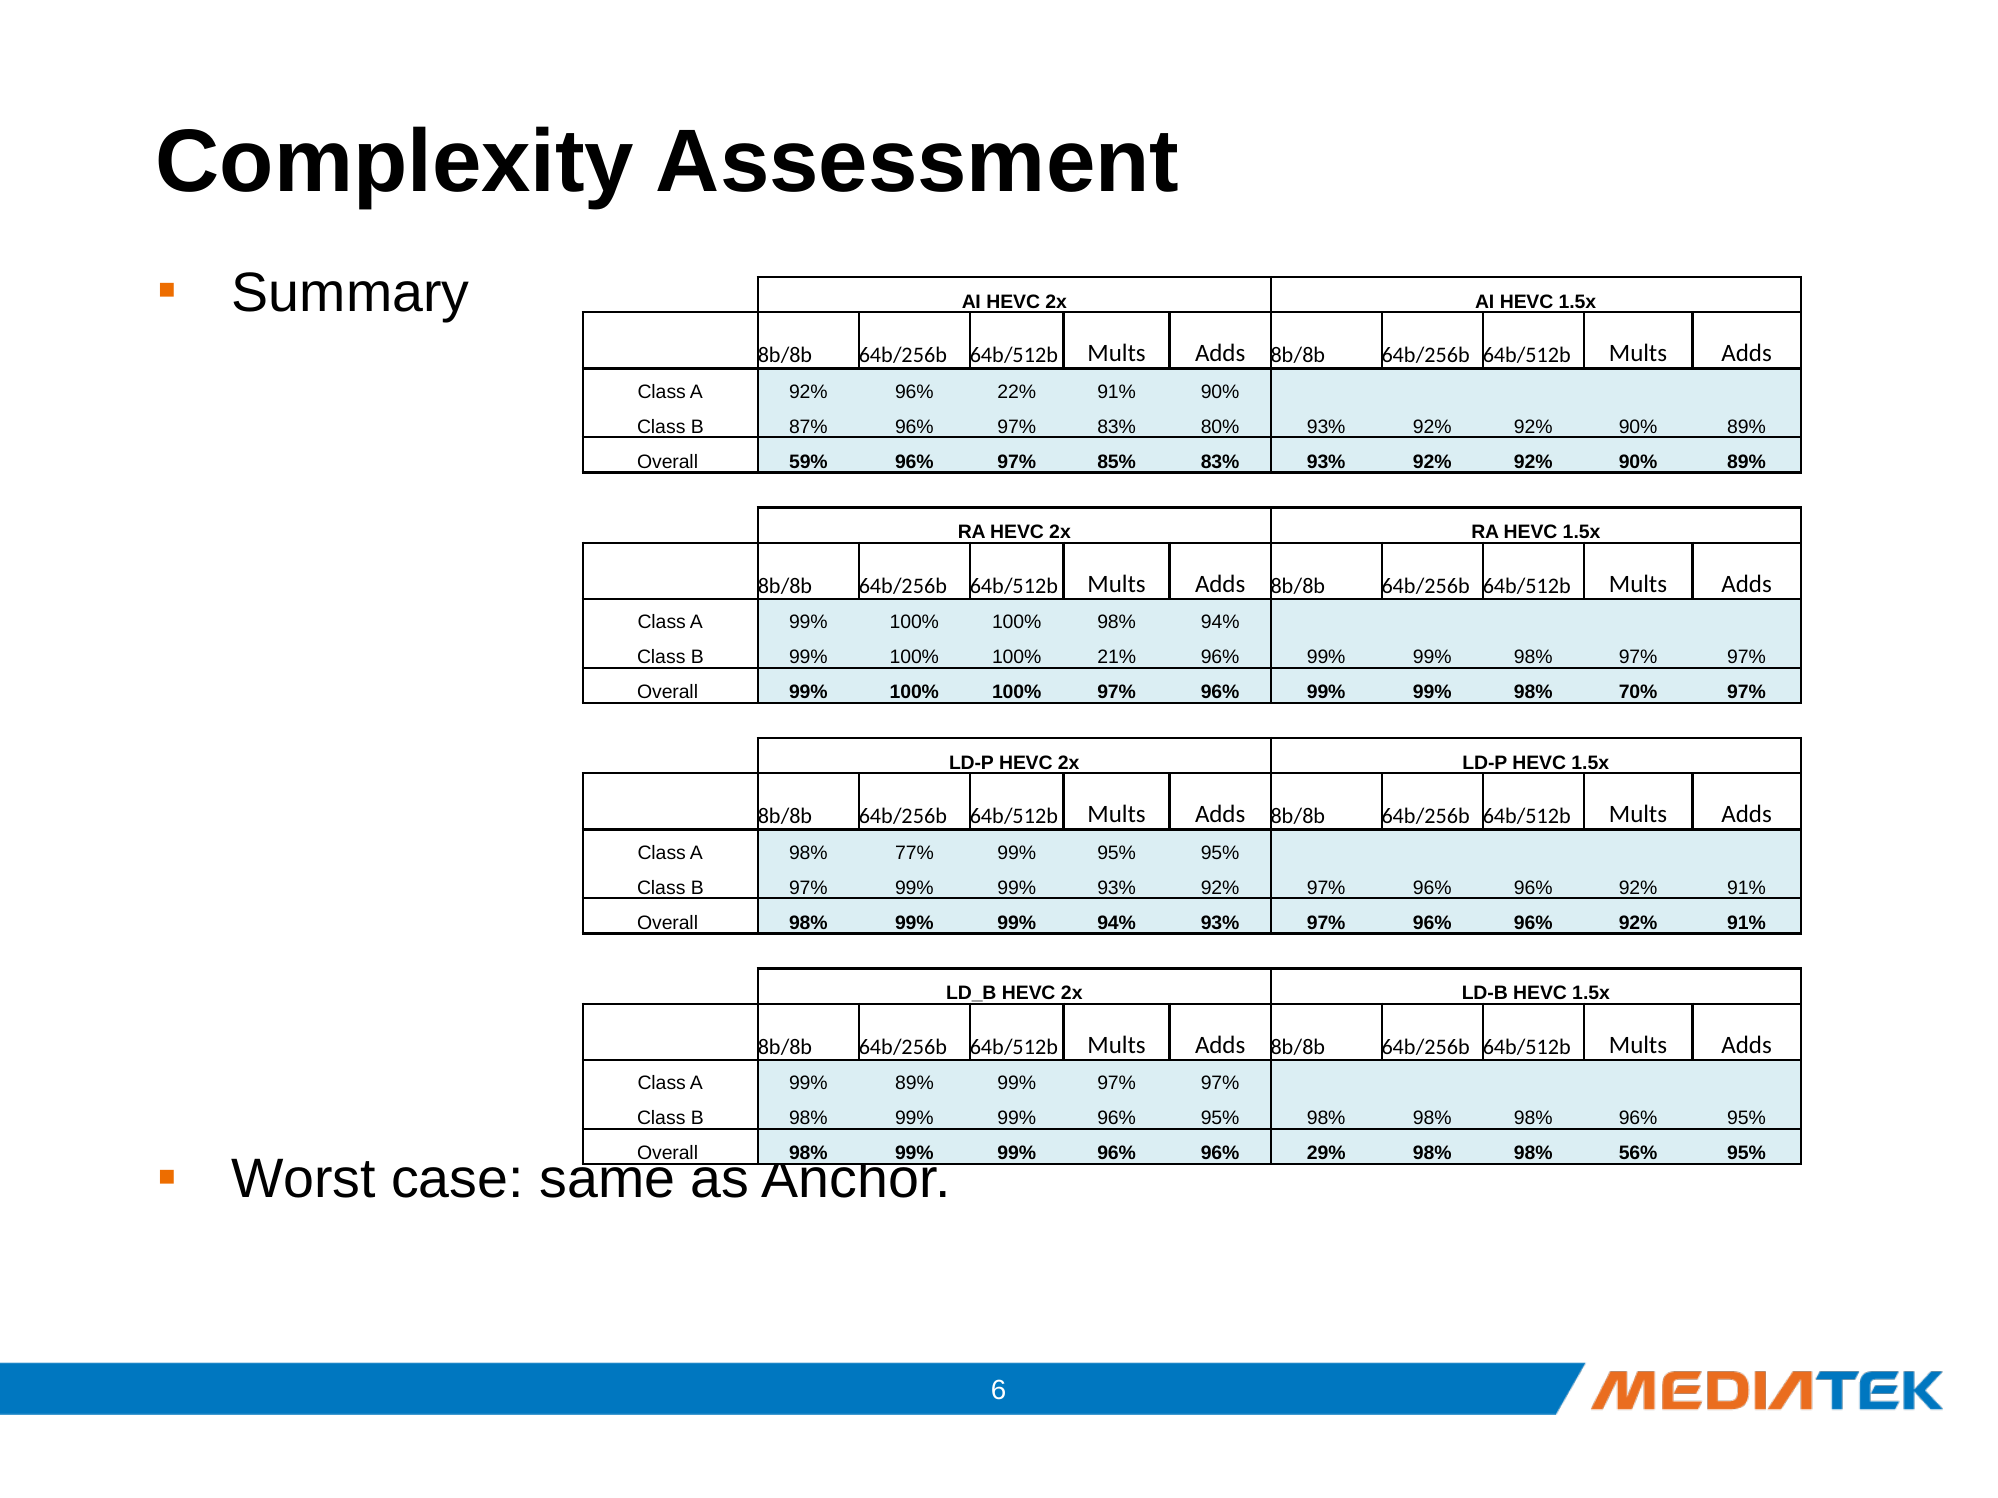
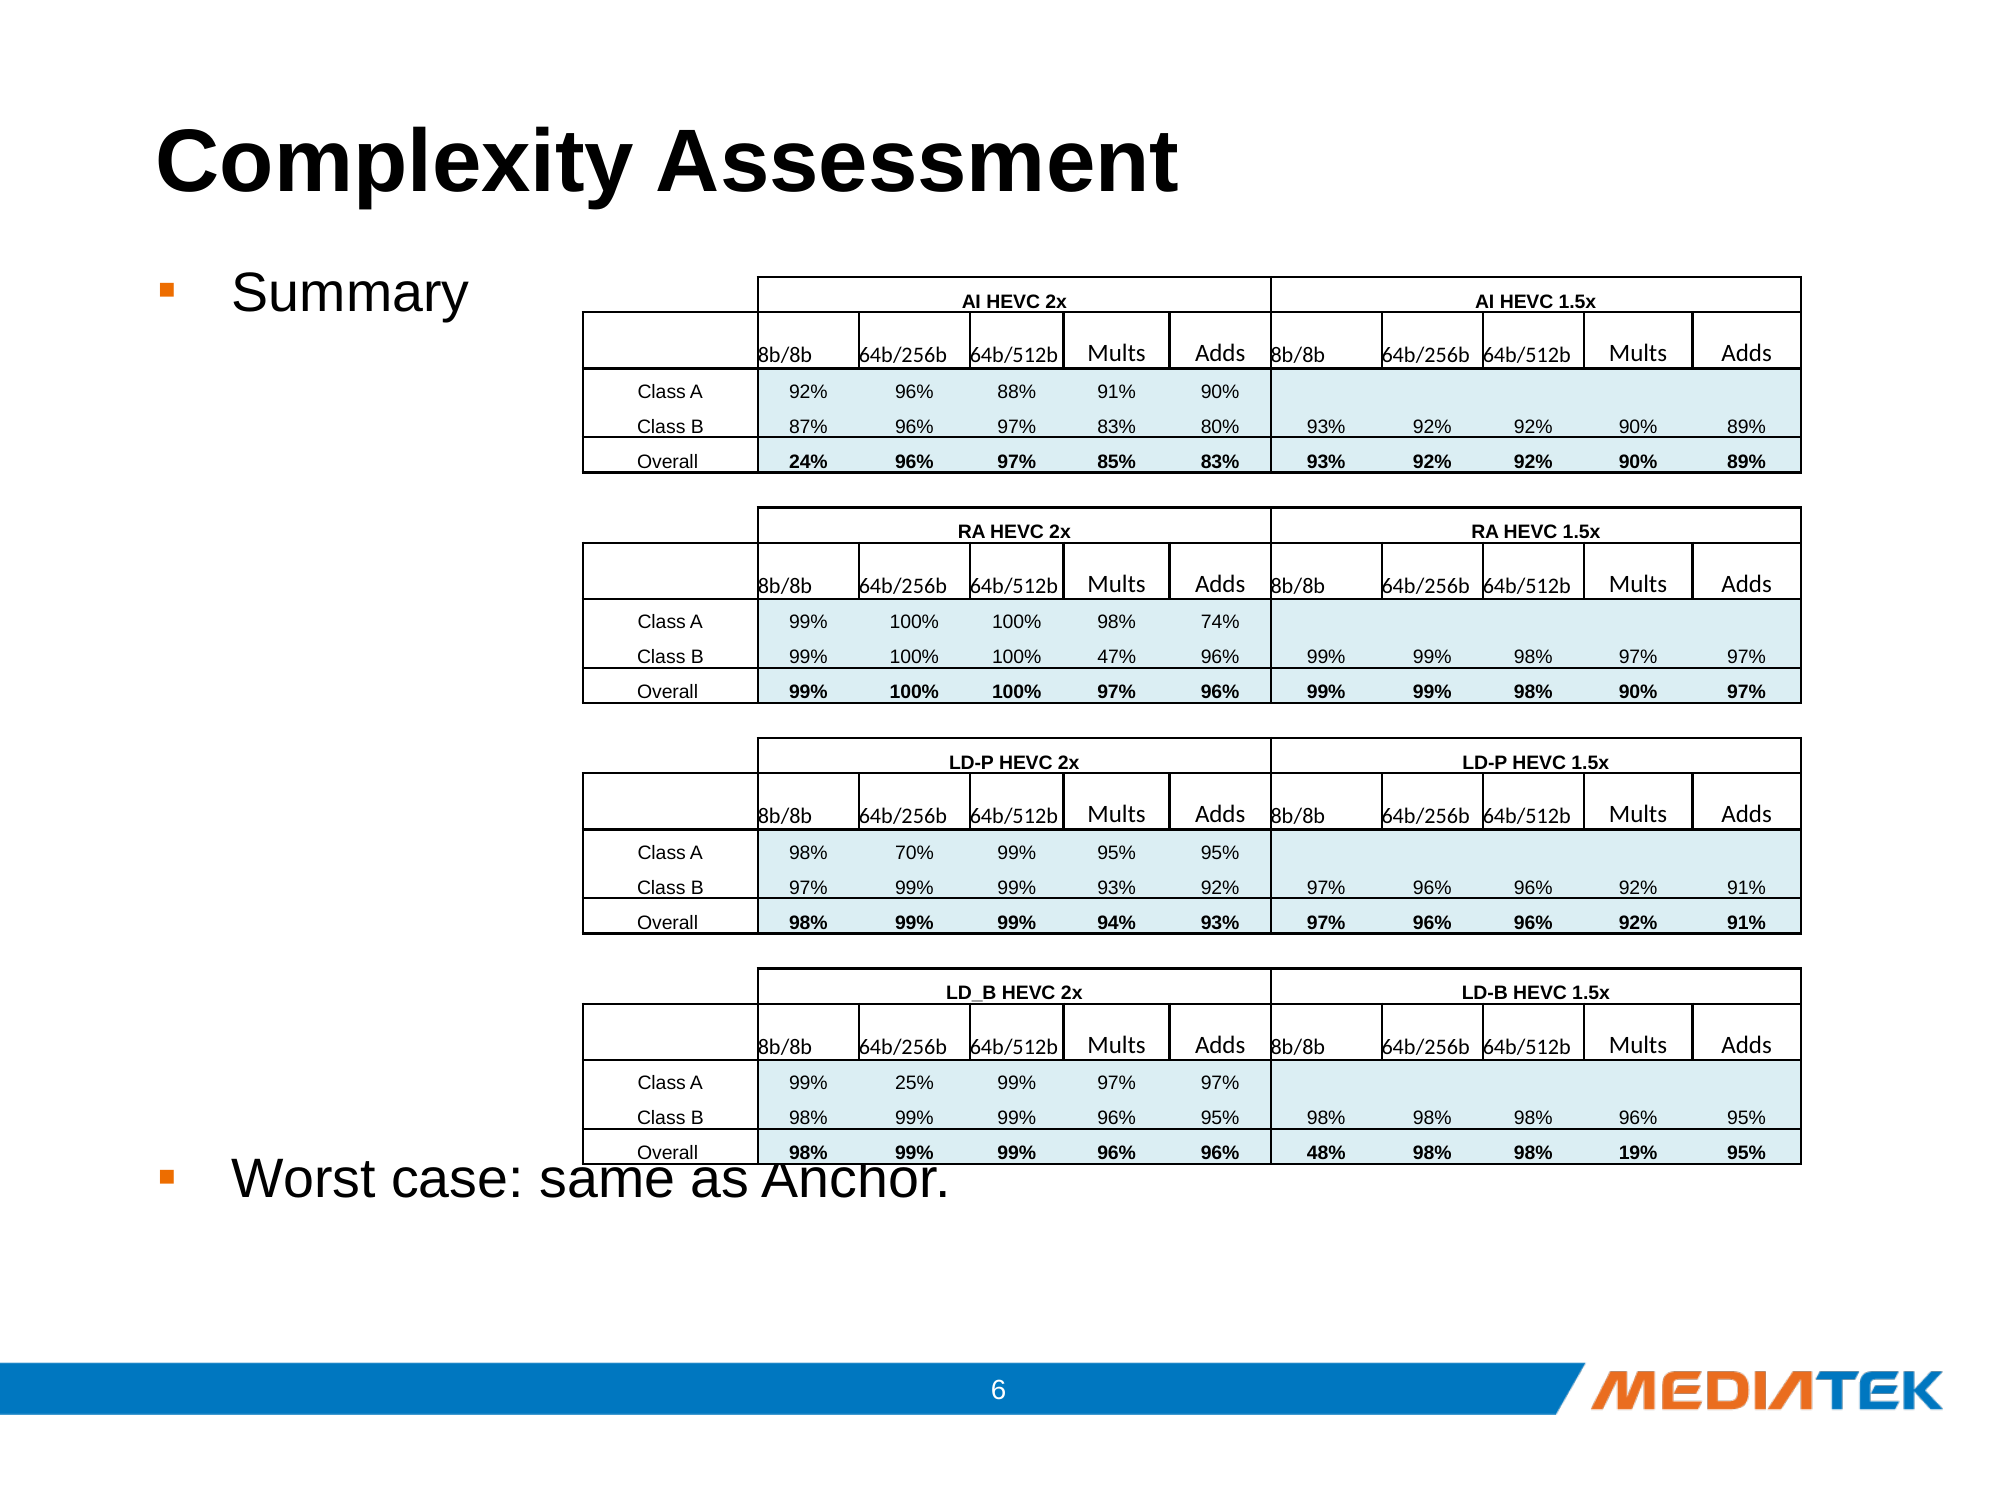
22%: 22% -> 88%
59%: 59% -> 24%
98% 94%: 94% -> 74%
21%: 21% -> 47%
98% 70%: 70% -> 90%
77%: 77% -> 70%
99% 89%: 89% -> 25%
29%: 29% -> 48%
56%: 56% -> 19%
